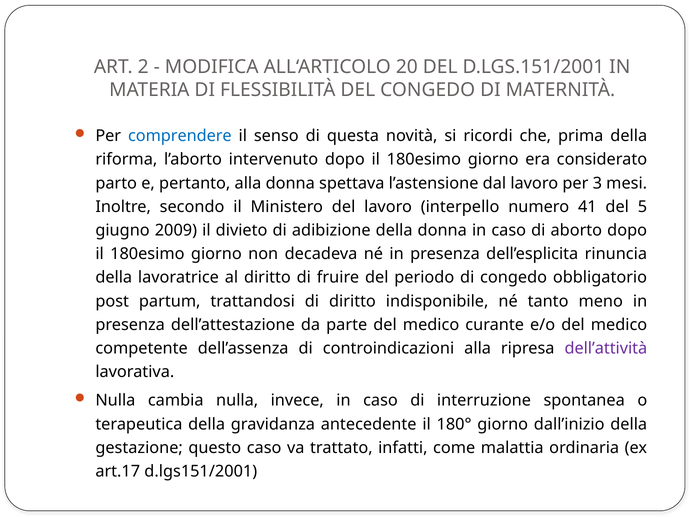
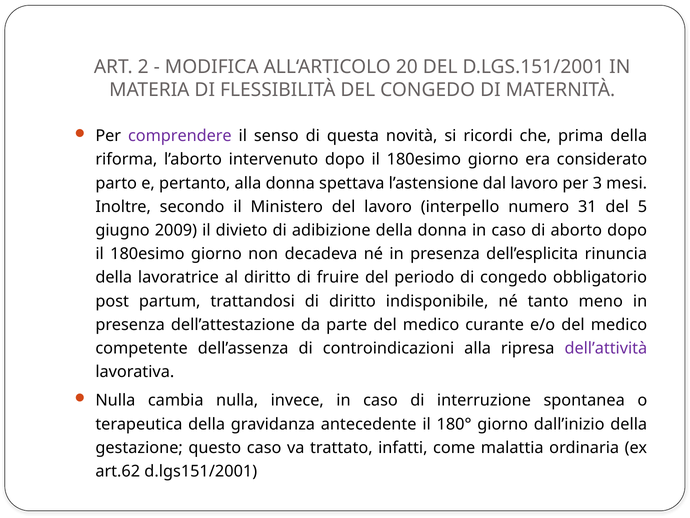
comprendere colour: blue -> purple
41: 41 -> 31
art.17: art.17 -> art.62
